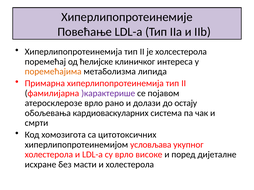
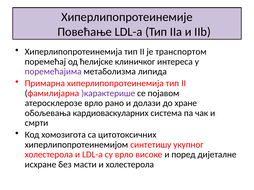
холсестерола: холсестерола -> транспортом
поремећајима colour: orange -> purple
остају: остају -> хране
условљава: условљава -> синтетишу
